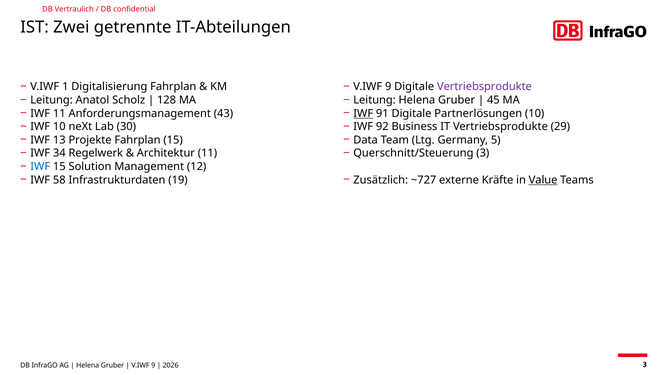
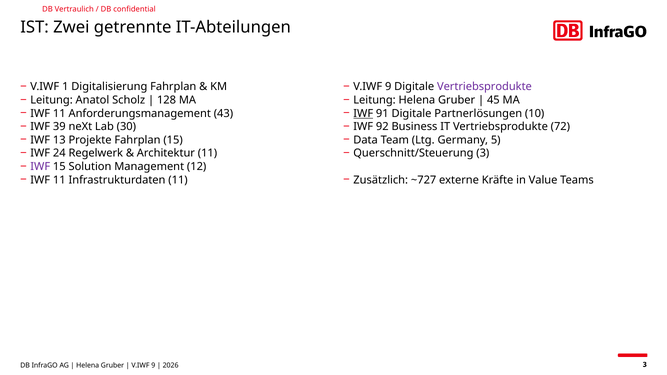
IWF 10: 10 -> 39
29: 29 -> 72
34: 34 -> 24
IWF at (40, 167) colour: blue -> purple
58 at (59, 180): 58 -> 11
Infrastrukturdaten 19: 19 -> 11
Value underline: present -> none
